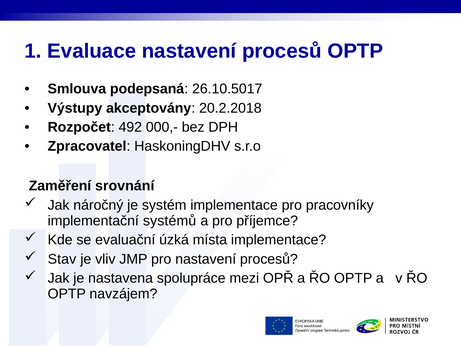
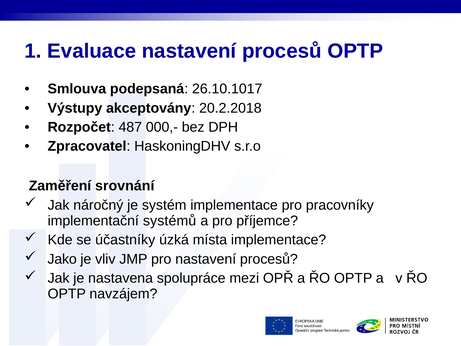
26.10.5017: 26.10.5017 -> 26.10.1017
492: 492 -> 487
evaluační: evaluační -> účastníky
Stav: Stav -> Jako
